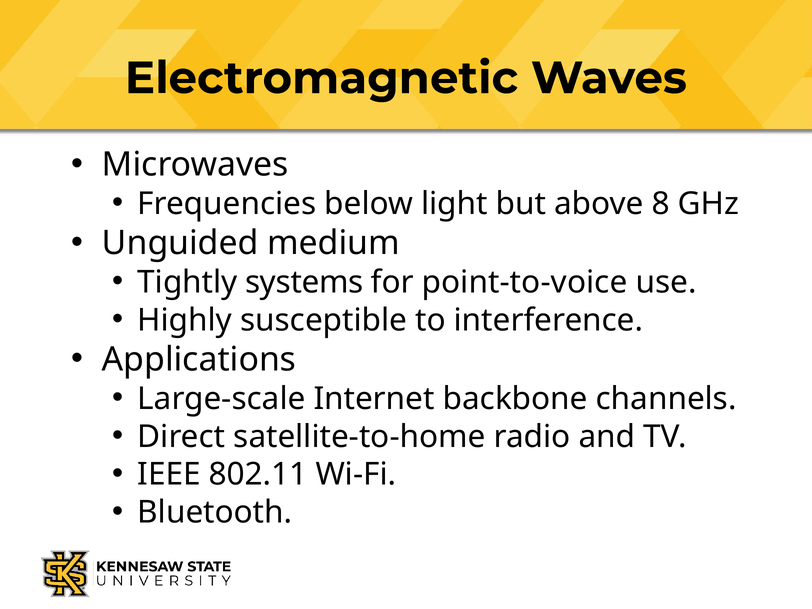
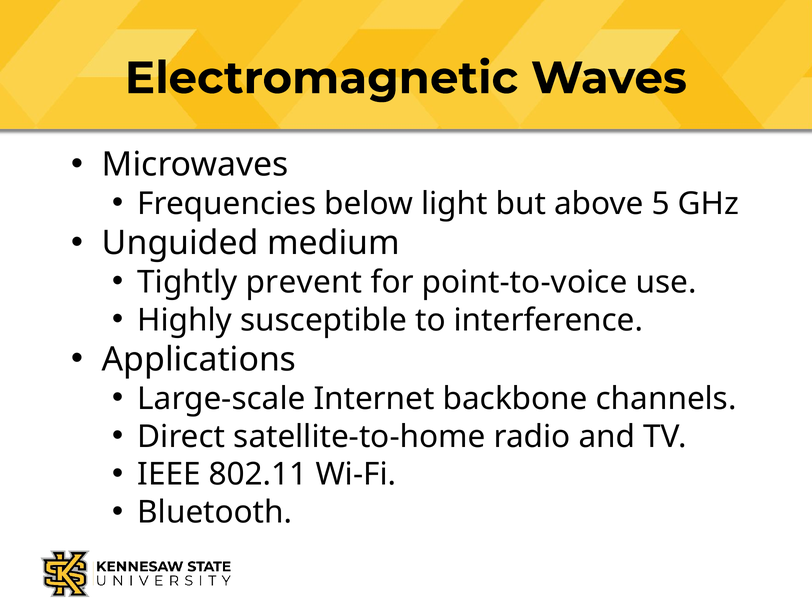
8: 8 -> 5
systems: systems -> prevent
